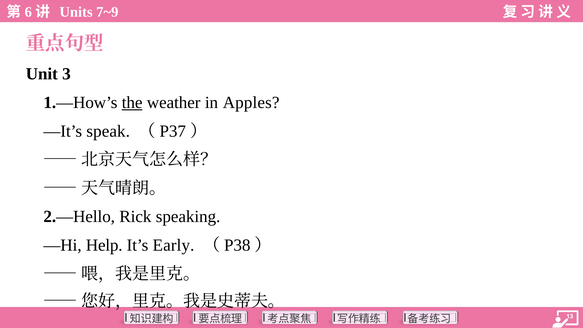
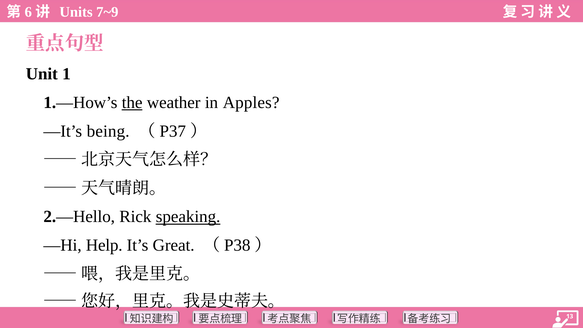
3: 3 -> 1
speak: speak -> being
speaking underline: none -> present
Early: Early -> Great
